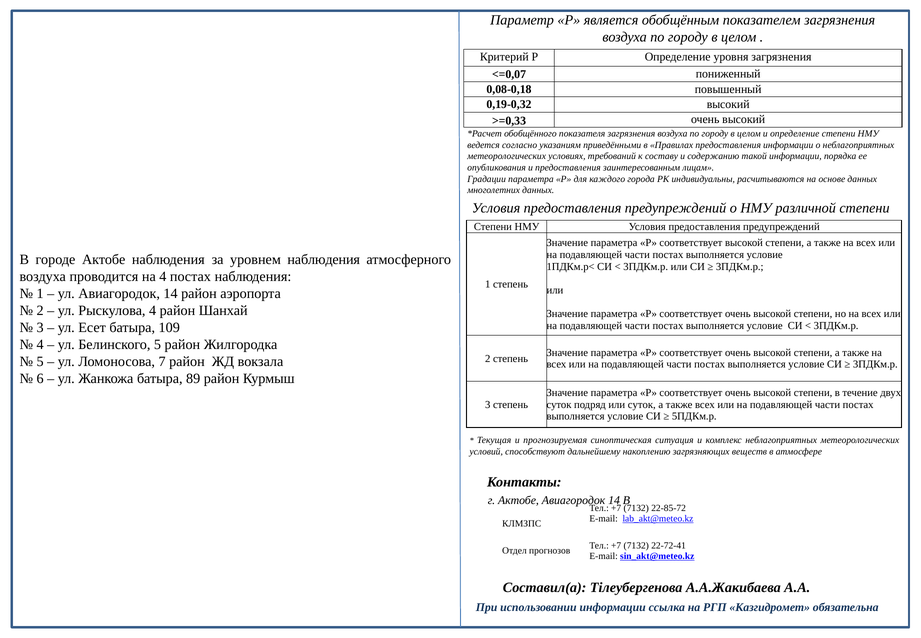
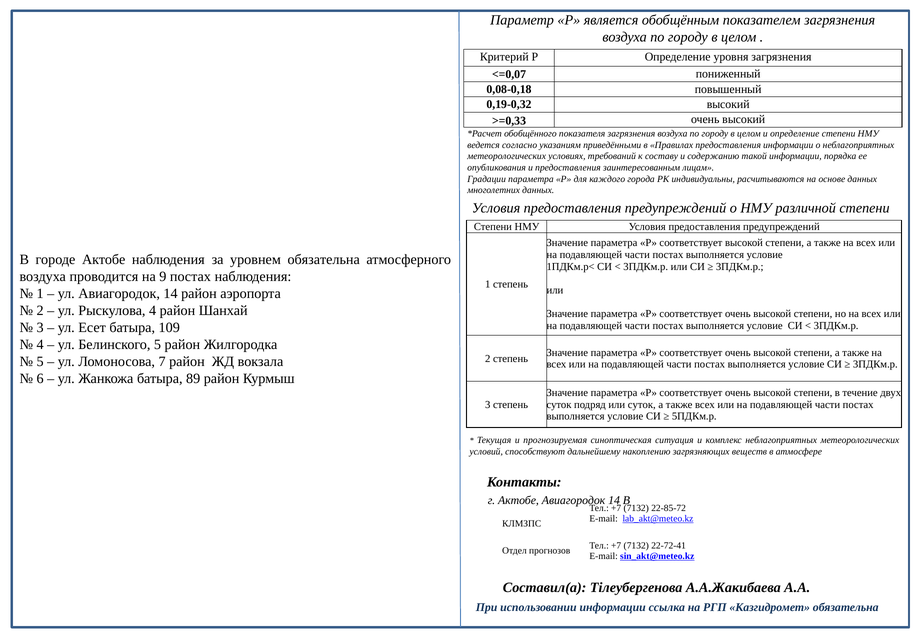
уровнем наблюдения: наблюдения -> обязательна
на 4: 4 -> 9
